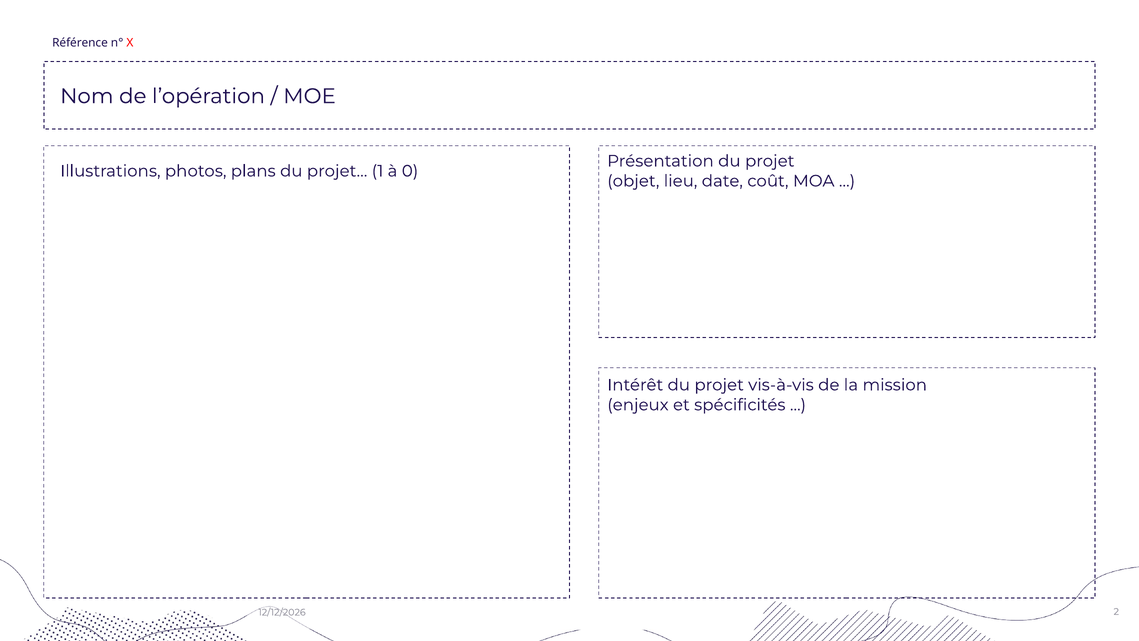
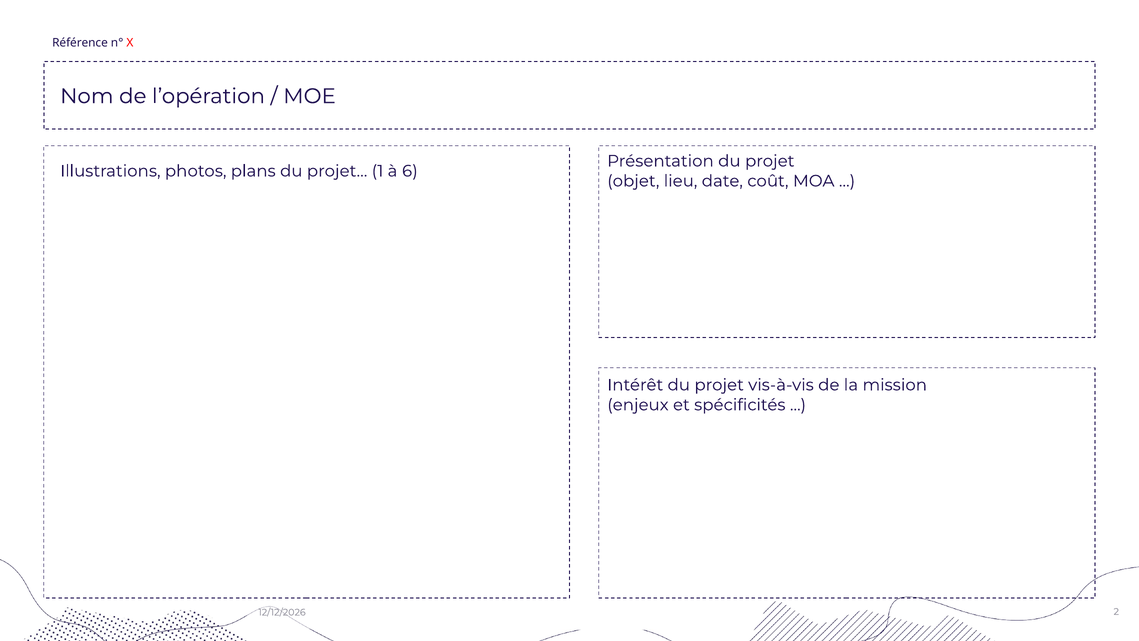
0: 0 -> 6
